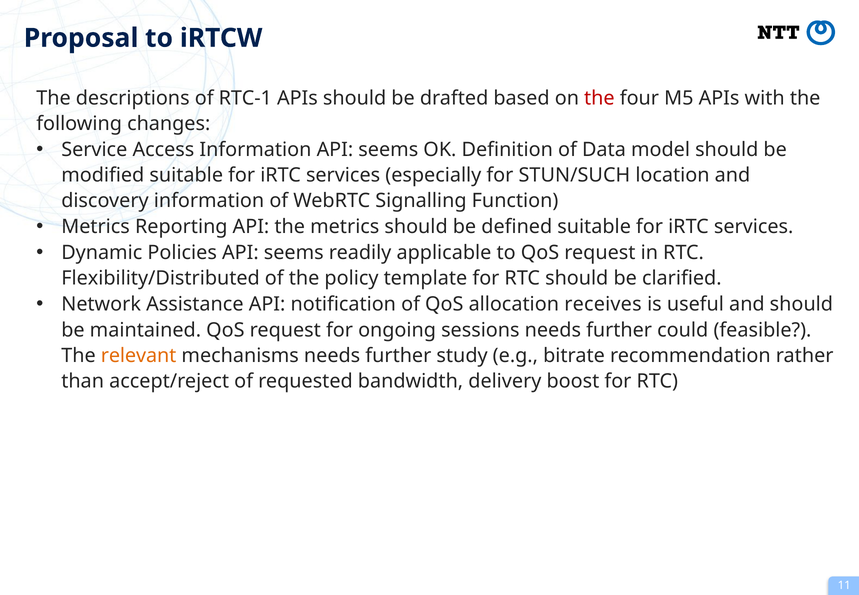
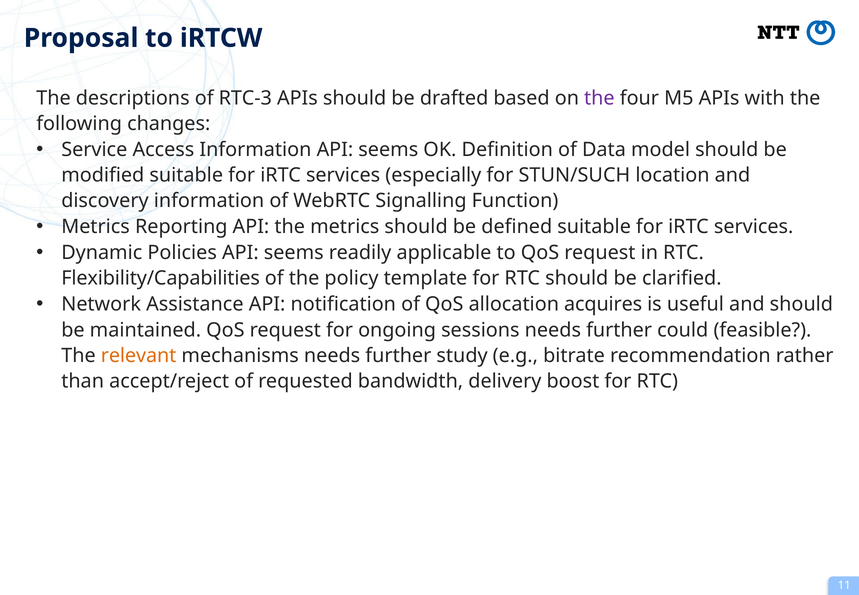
RTC-1: RTC-1 -> RTC-3
the at (599, 98) colour: red -> purple
Flexibility/Distributed: Flexibility/Distributed -> Flexibility/Capabilities
receives: receives -> acquires
